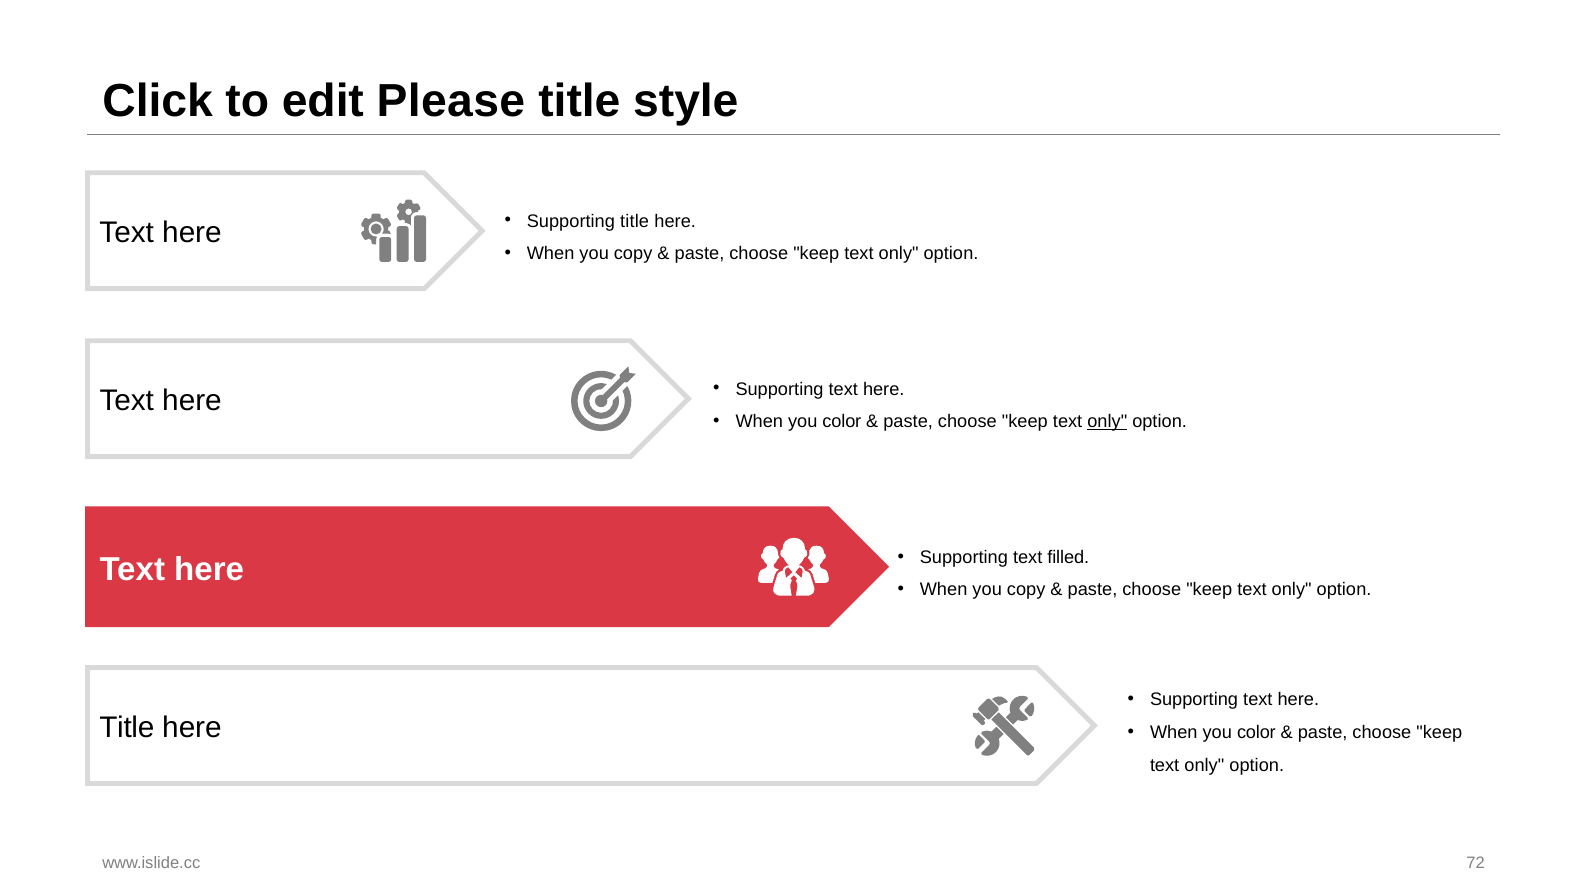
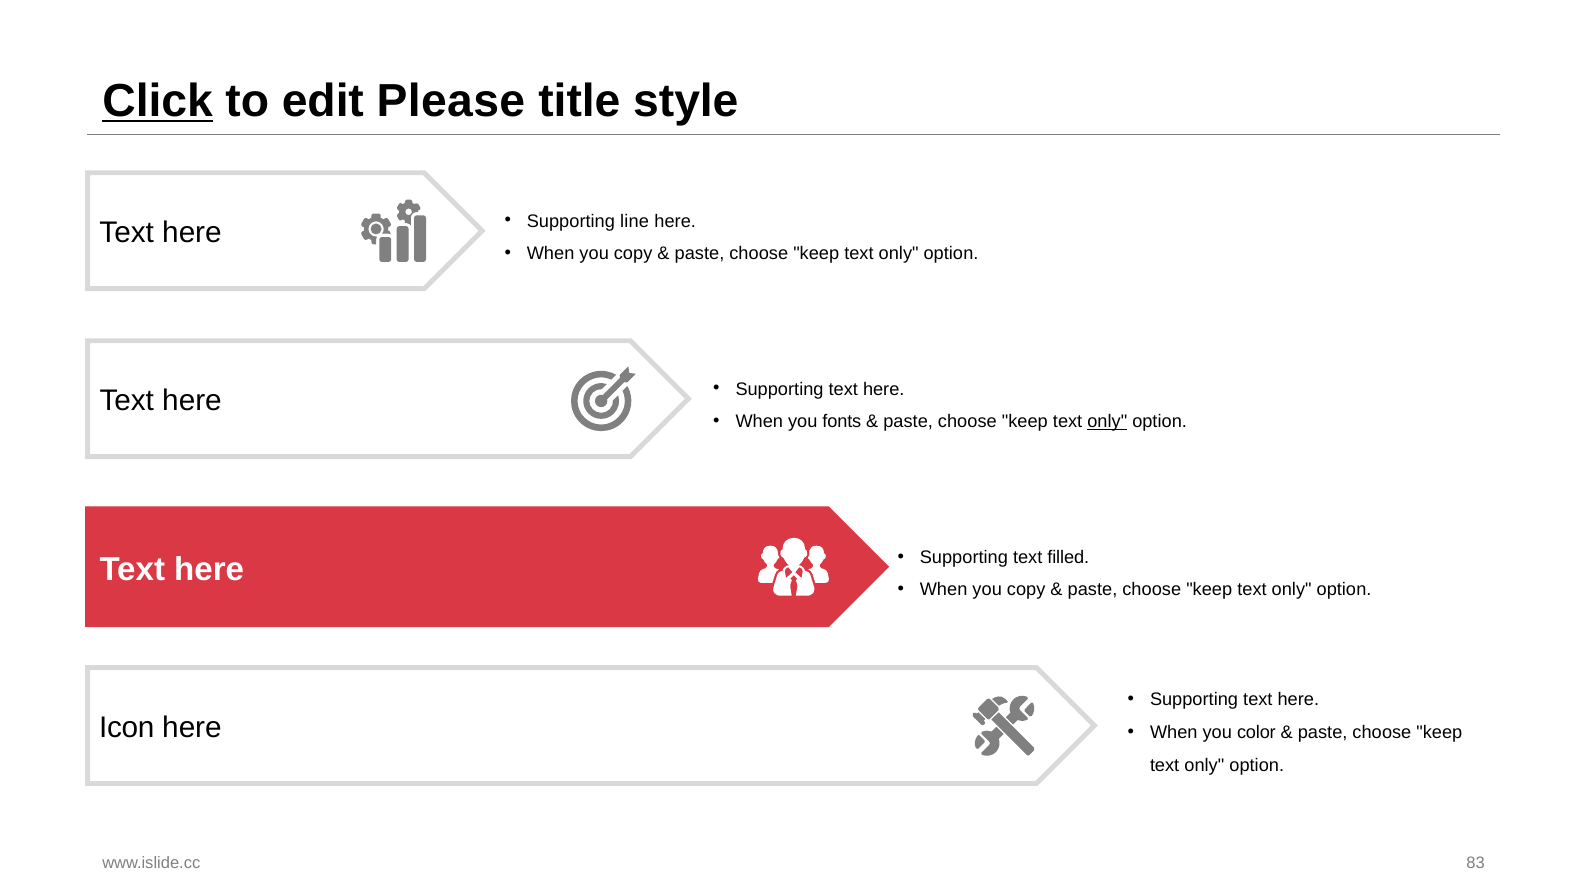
Click underline: none -> present
Supporting title: title -> line
color at (842, 422): color -> fonts
Title at (127, 727): Title -> Icon
72: 72 -> 83
